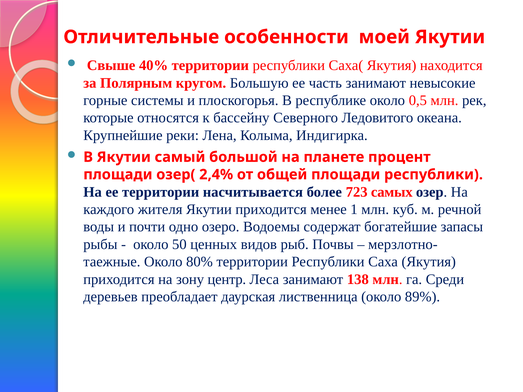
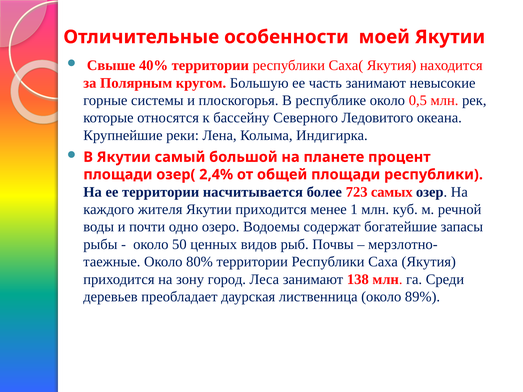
центр: центр -> город
